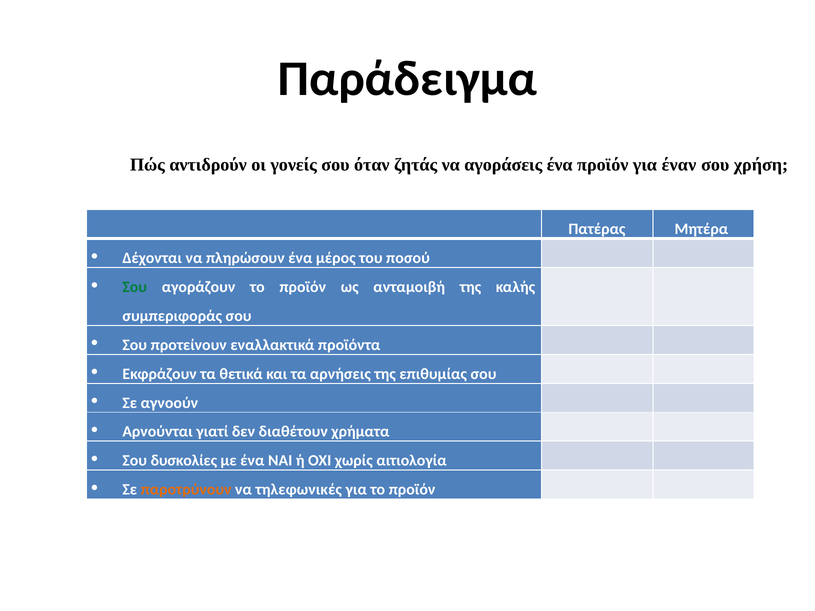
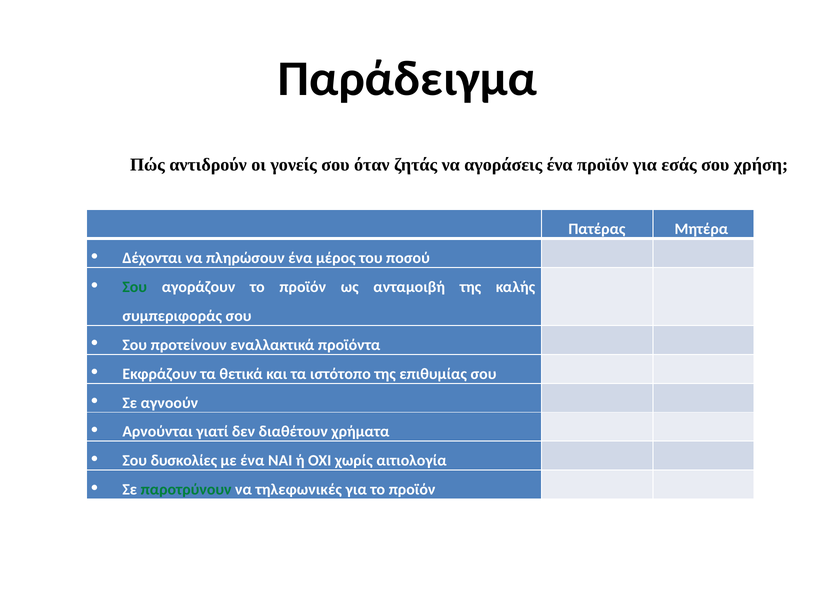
έναν: έναν -> εσάς
αρνήσεις: αρνήσεις -> ιστότοπο
παροτρύνουν colour: orange -> green
